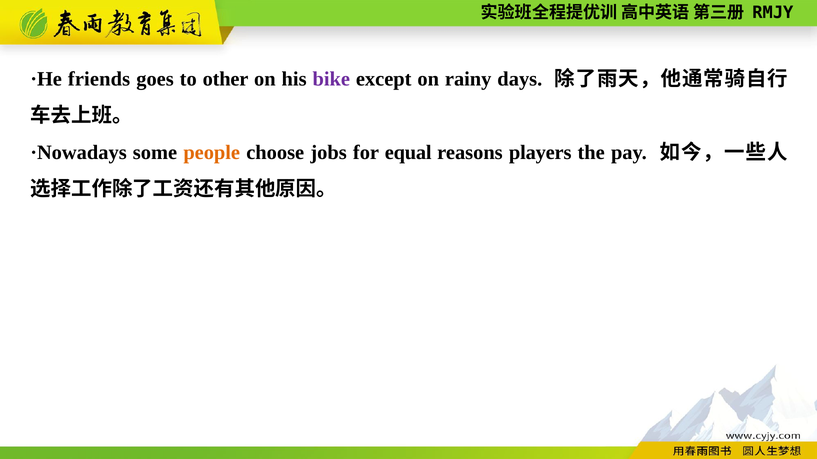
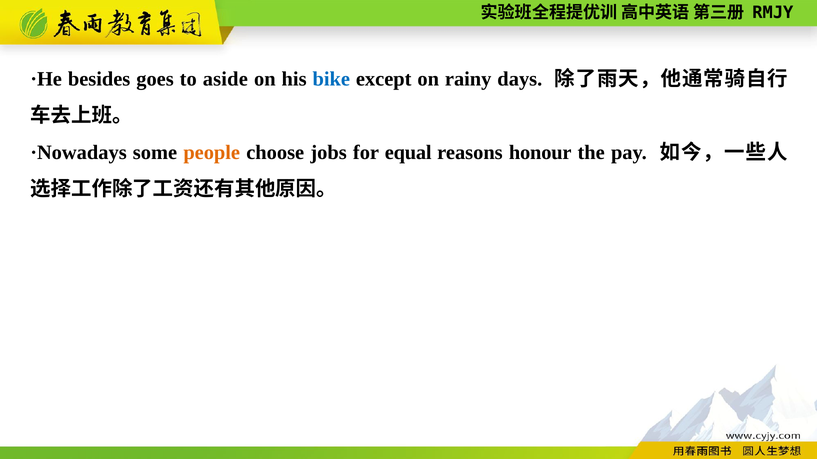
friends: friends -> besides
other: other -> aside
bike colour: purple -> blue
players: players -> honour
